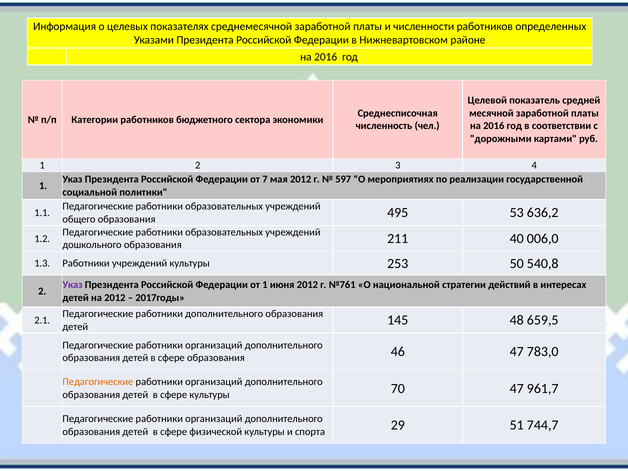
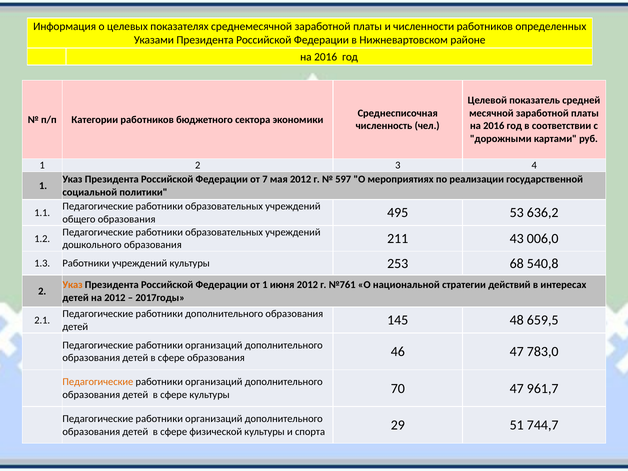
40: 40 -> 43
50: 50 -> 68
Указ at (73, 285) colour: purple -> orange
